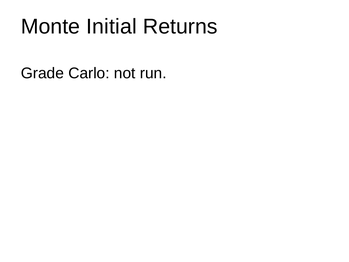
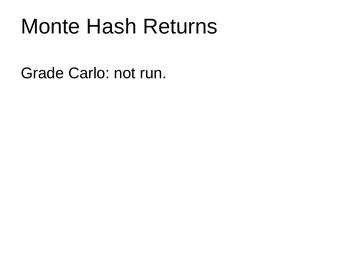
Initial: Initial -> Hash
